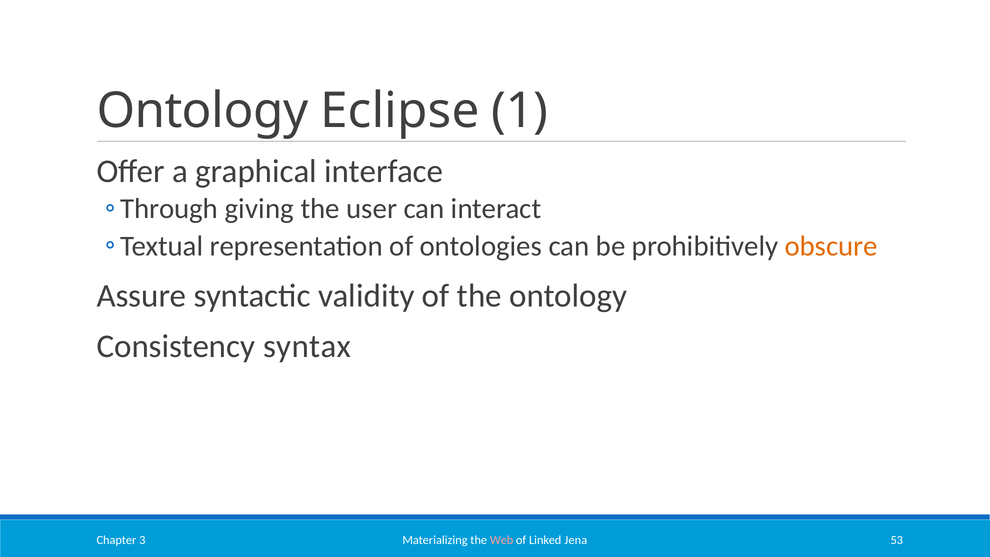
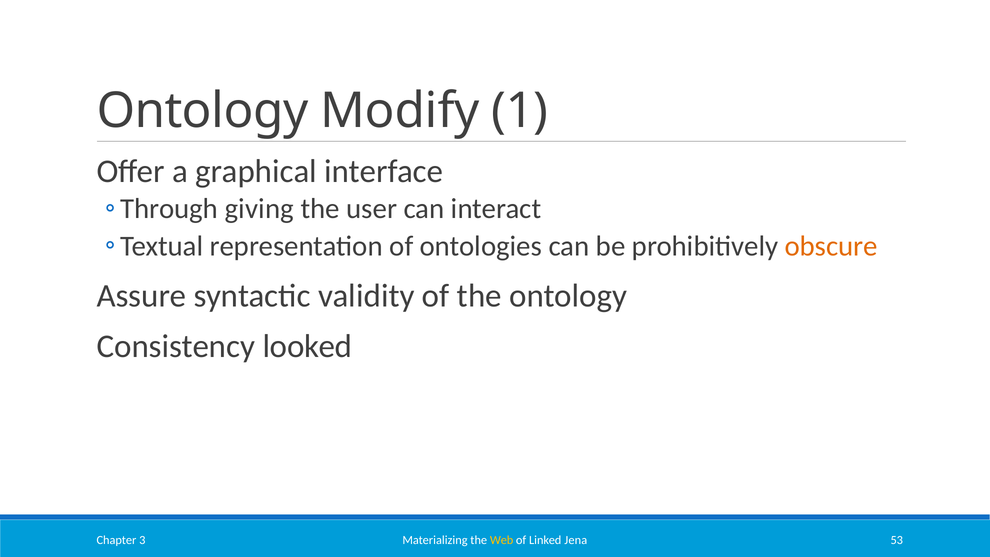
Eclipse: Eclipse -> Modify
syntax: syntax -> looked
Web colour: pink -> yellow
